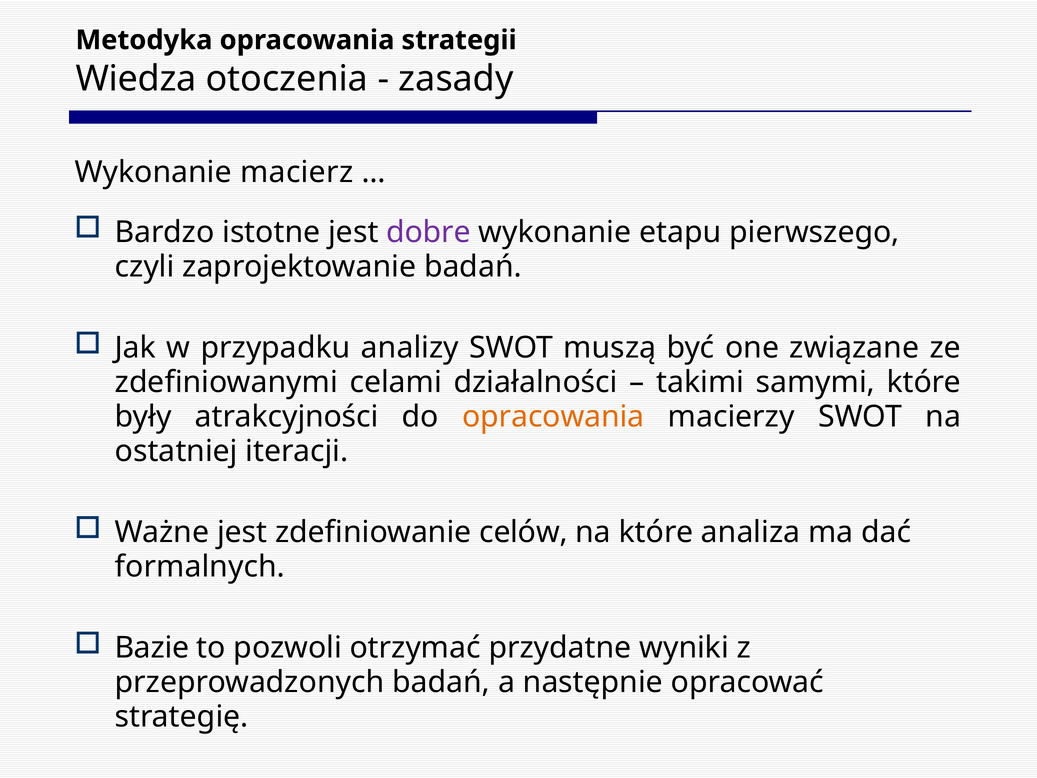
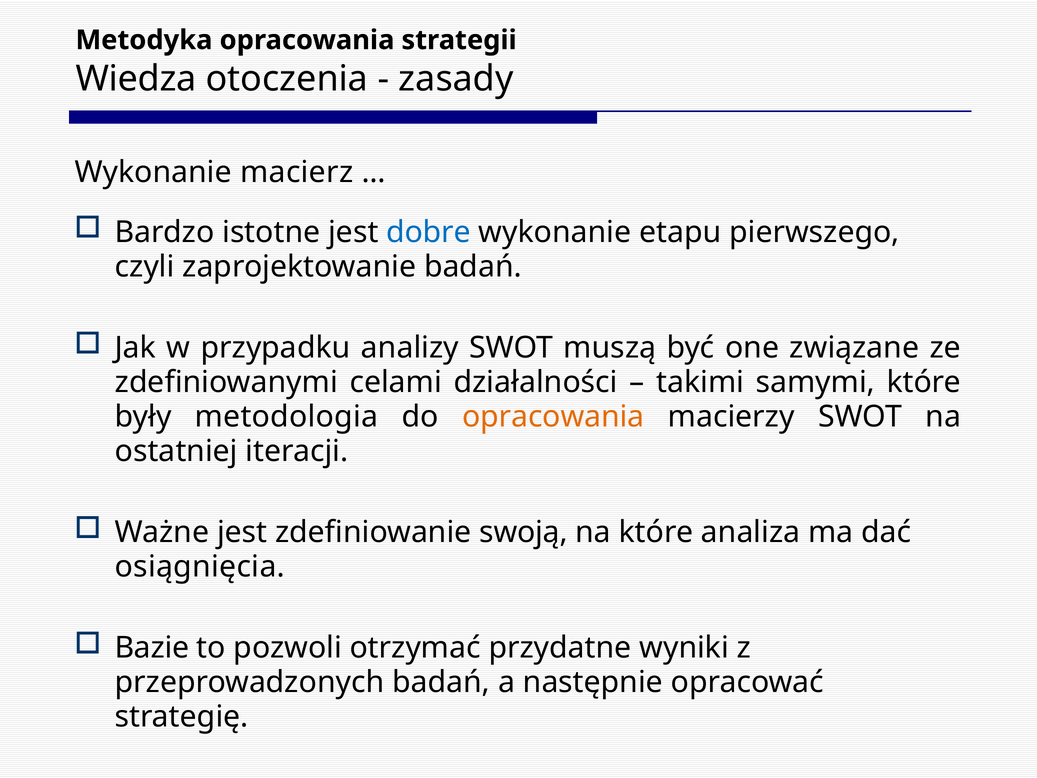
dobre colour: purple -> blue
atrakcyjności: atrakcyjności -> metodologia
celów: celów -> swoją
formalnych: formalnych -> osiągnięcia
